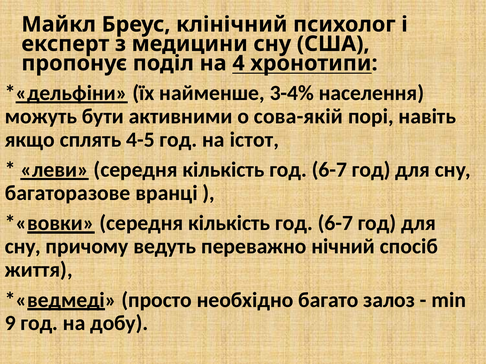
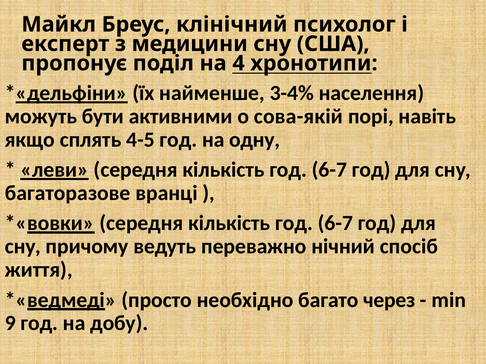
істот: істот -> одну
залоз: залоз -> через
